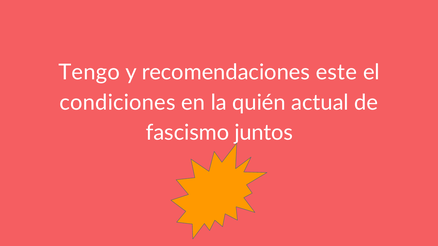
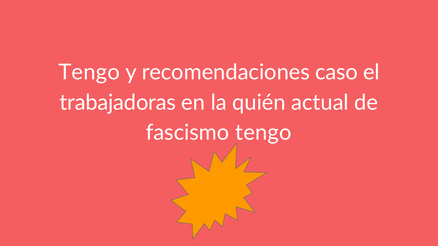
este: este -> caso
condiciones: condiciones -> trabajadoras
juntos at (264, 133): juntos -> tengo
